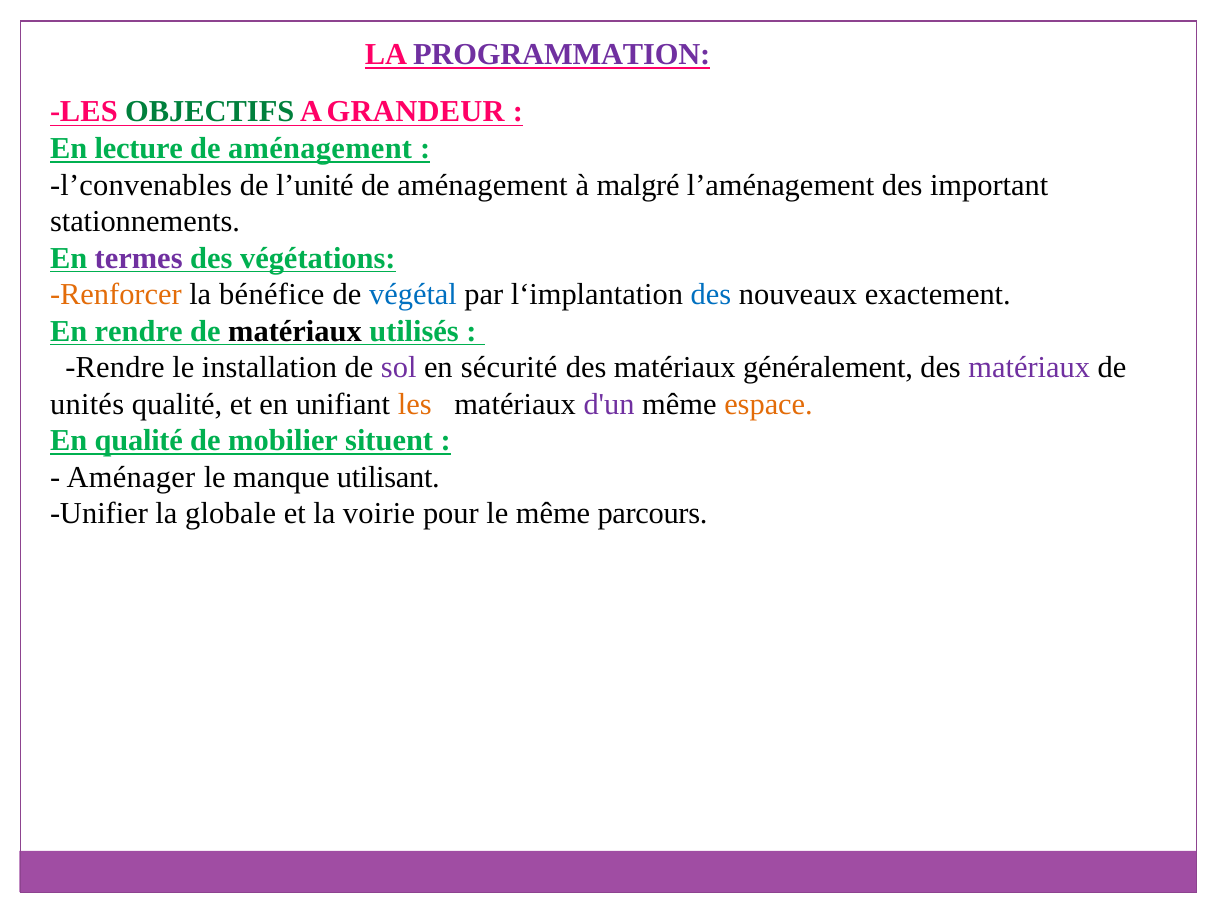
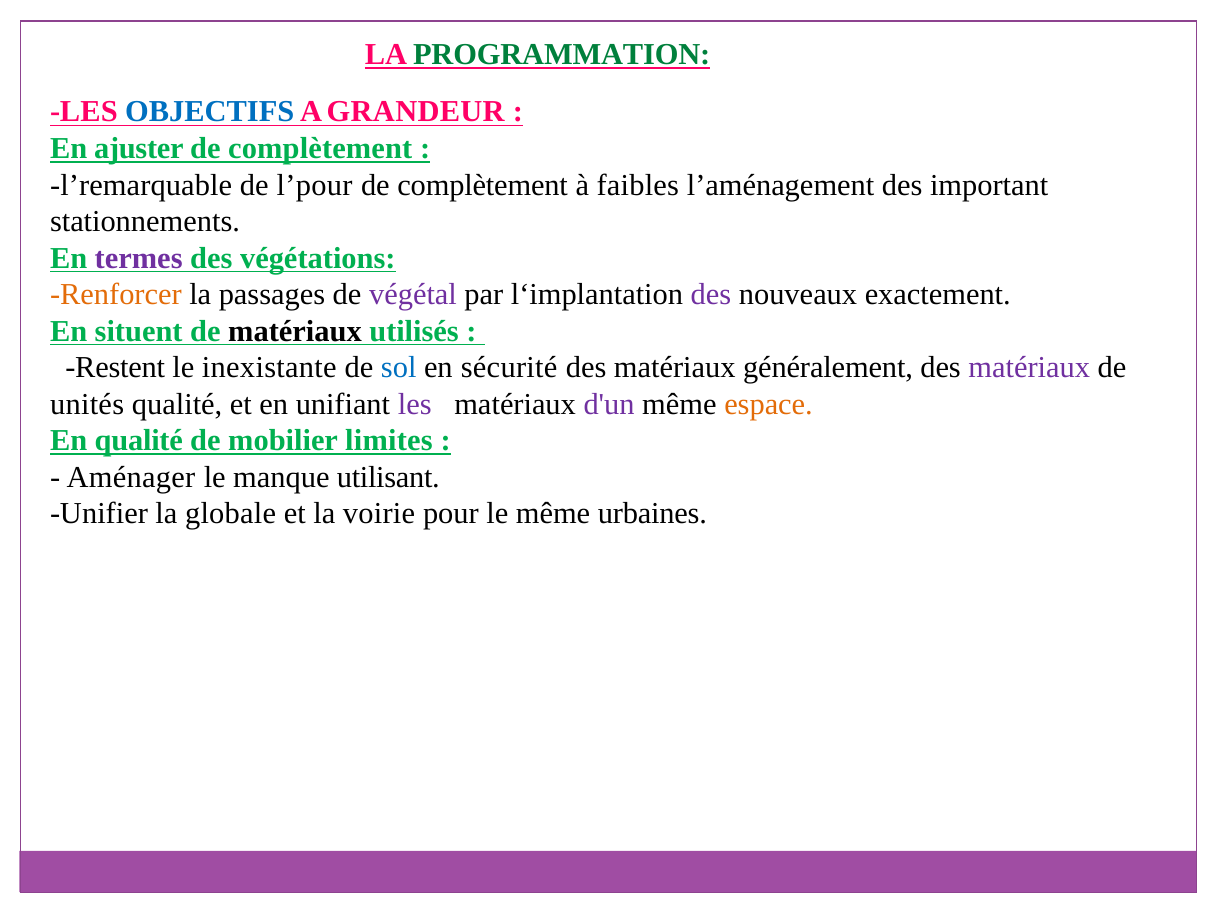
PROGRAMMATION colour: purple -> green
OBJECTIFS colour: green -> blue
lecture: lecture -> ajuster
aménagement at (320, 149): aménagement -> complètement
l’convenables: l’convenables -> l’remarquable
l’unité: l’unité -> l’pour
aménagement at (482, 185): aménagement -> complètement
malgré: malgré -> faibles
bénéfice: bénéfice -> passages
végétal colour: blue -> purple
des at (711, 295) colour: blue -> purple
En rendre: rendre -> situent
Rendre at (115, 368): Rendre -> Restent
installation: installation -> inexistante
sol colour: purple -> blue
les at (415, 404) colour: orange -> purple
situent: situent -> limites
parcours: parcours -> urbaines
